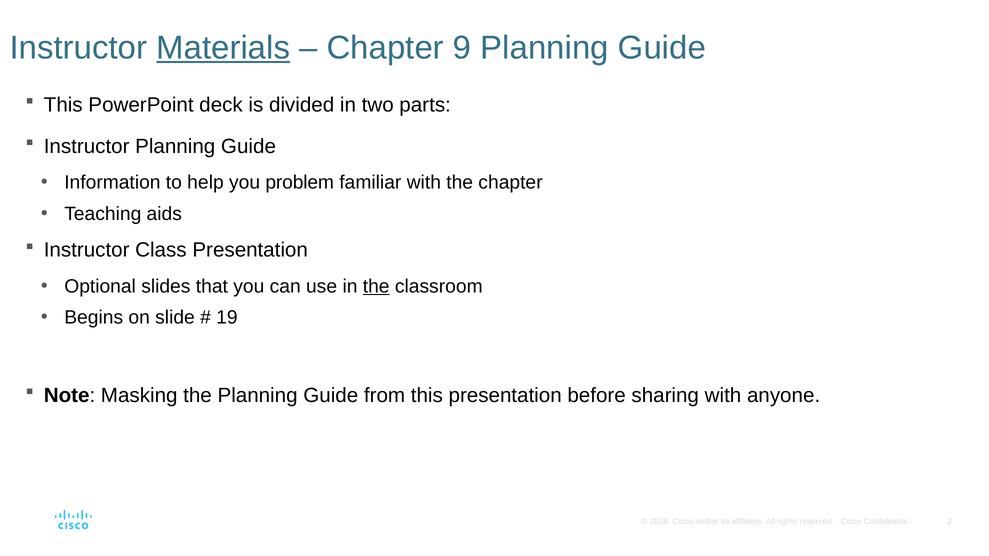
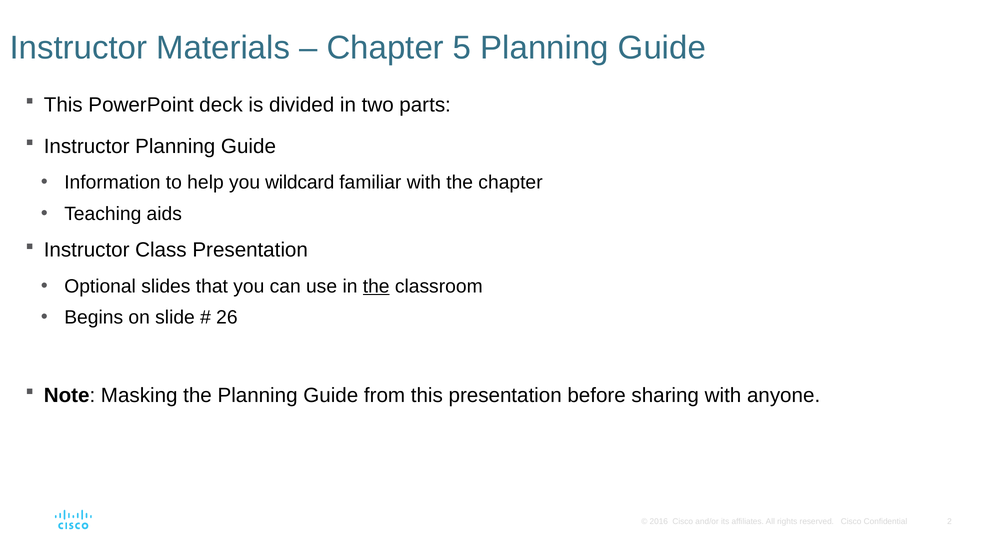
Materials underline: present -> none
9: 9 -> 5
problem: problem -> wildcard
19: 19 -> 26
